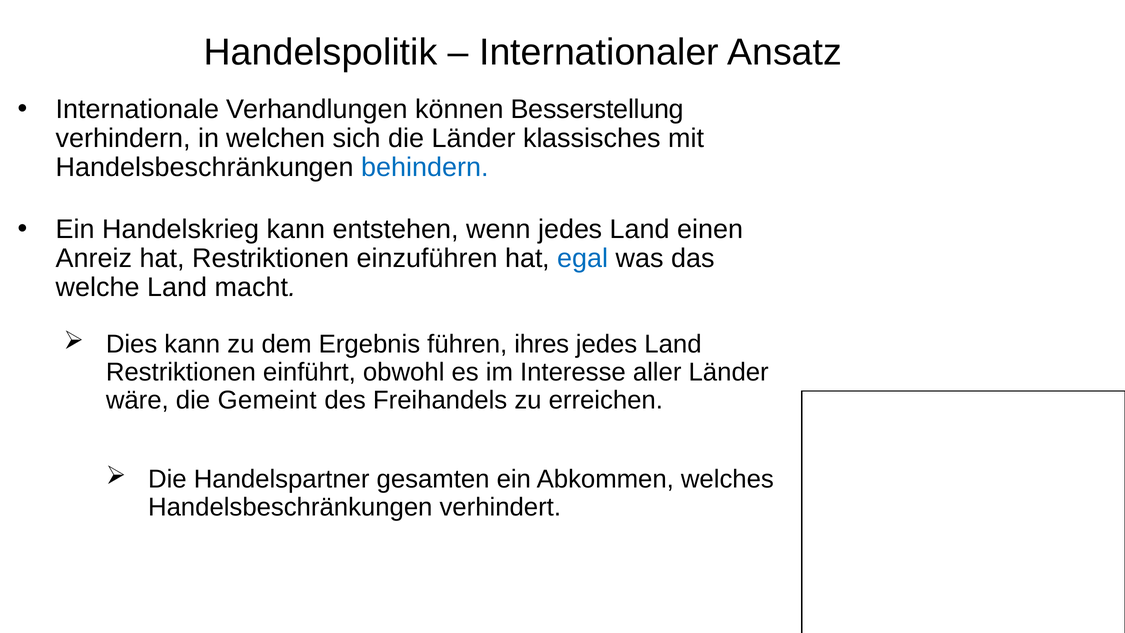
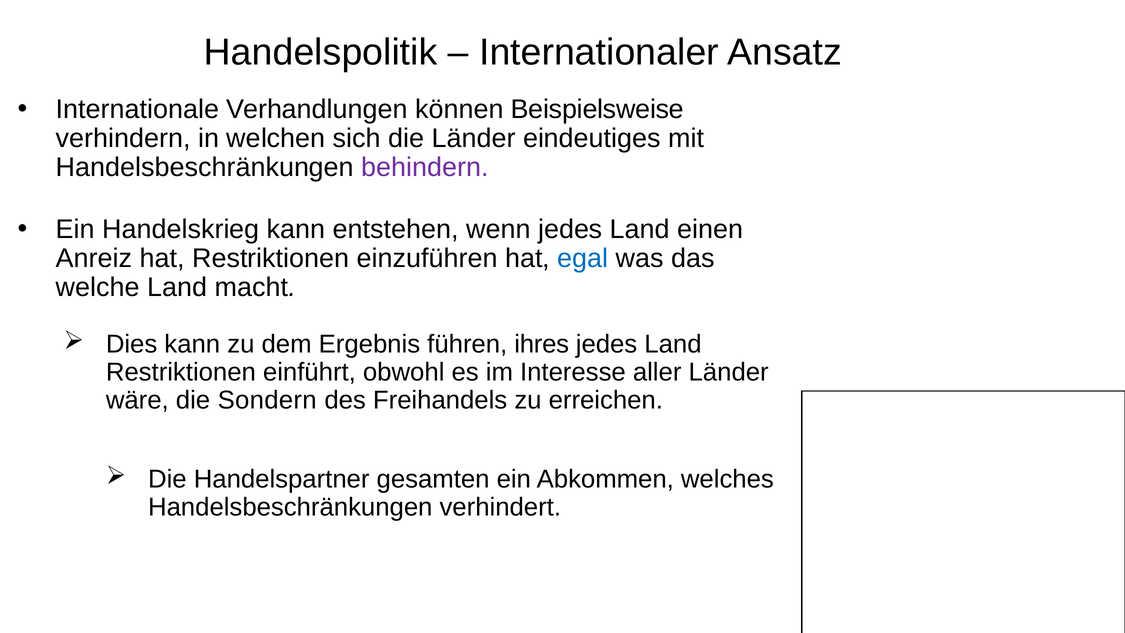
Besserstellung: Besserstellung -> Beispielsweise
klassisches: klassisches -> eindeutiges
behindern colour: blue -> purple
Gemeint: Gemeint -> Sondern
